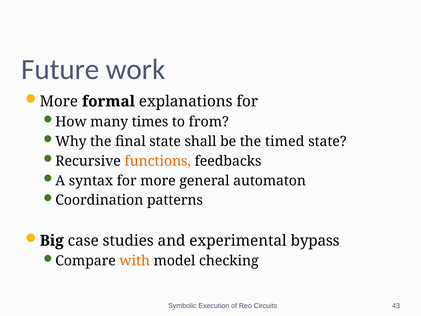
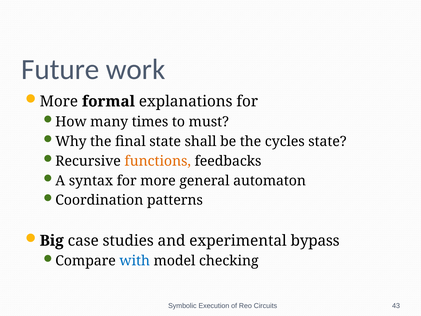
from: from -> must
timed: timed -> cycles
with colour: orange -> blue
